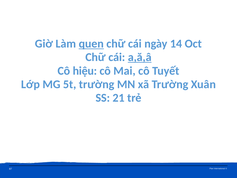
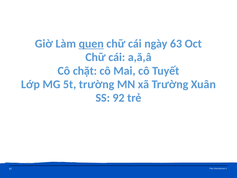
14: 14 -> 63
a,ă,â underline: present -> none
hiệu: hiệu -> chặt
21: 21 -> 92
